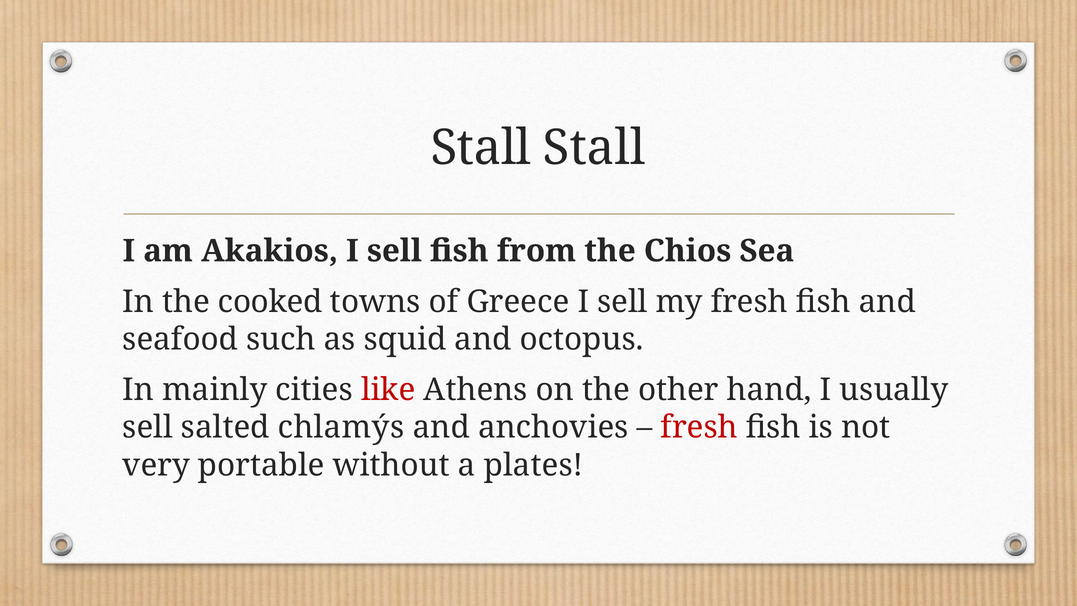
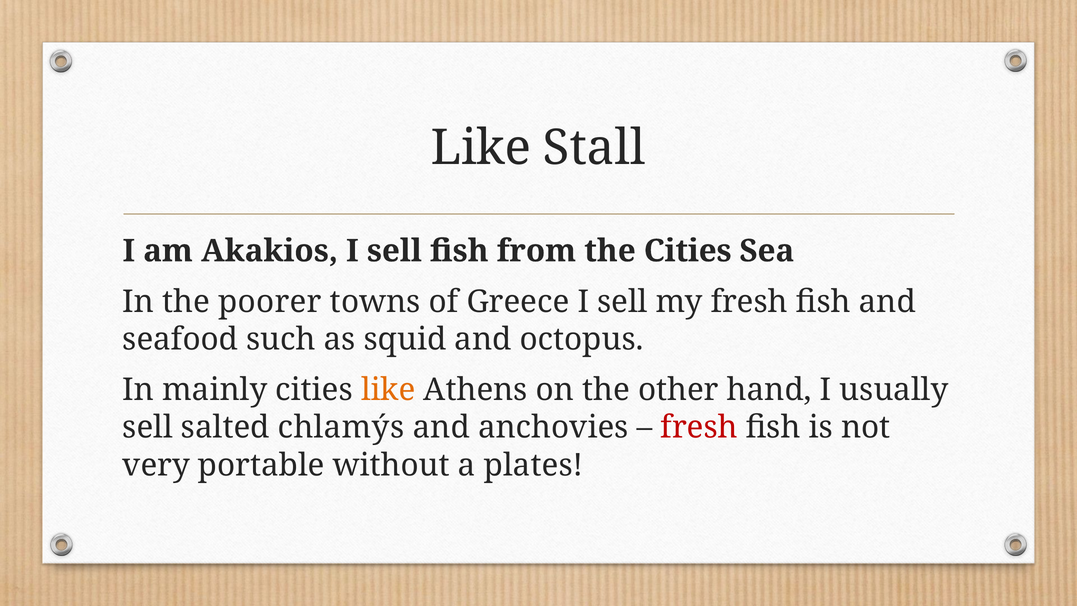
Stall at (481, 148): Stall -> Like
the Chios: Chios -> Cities
cooked: cooked -> poorer
like at (388, 390) colour: red -> orange
